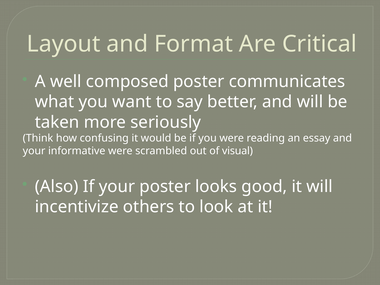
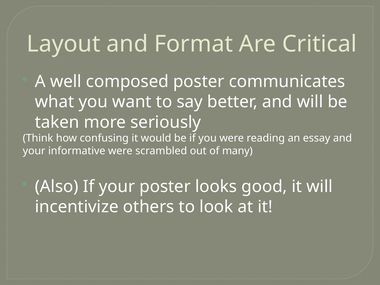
visual: visual -> many
